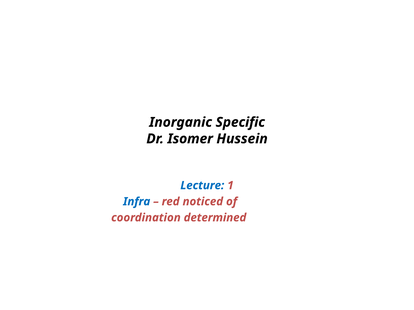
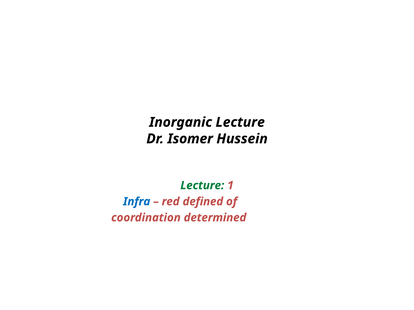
Inorganic Specific: Specific -> Lecture
Lecture at (202, 186) colour: blue -> green
noticed: noticed -> defined
